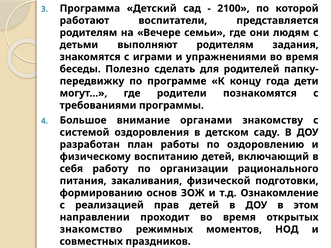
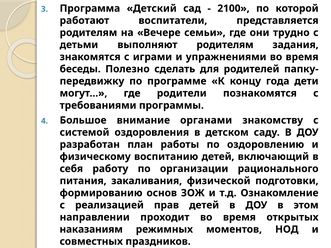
людям: людям -> трудно
знакомство: знакомство -> наказаниям
